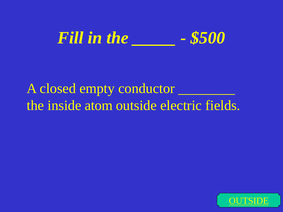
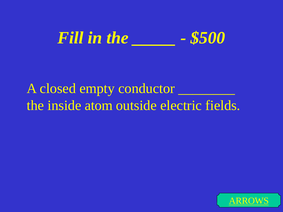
OUTSIDE at (249, 201): OUTSIDE -> ARROWS
